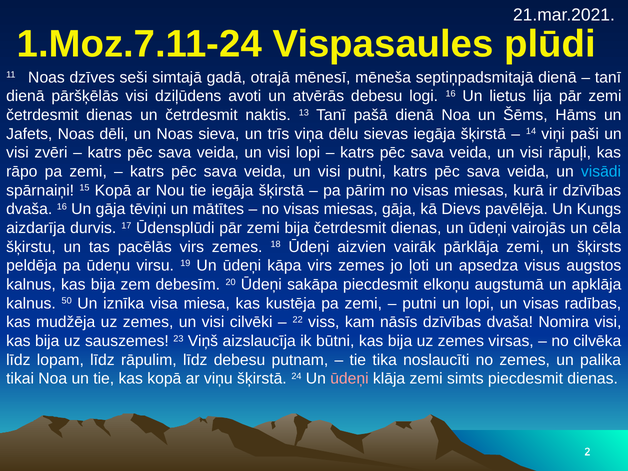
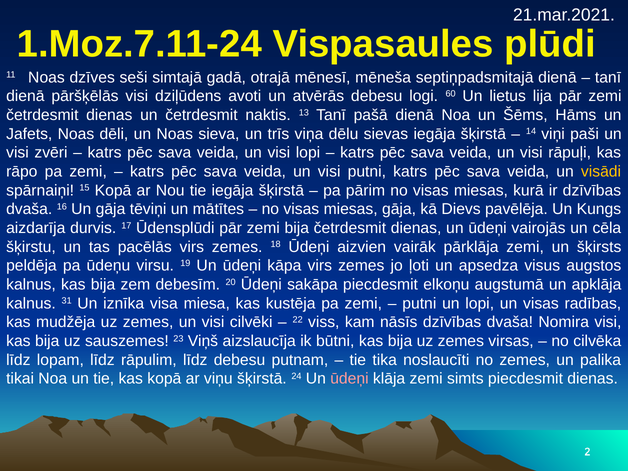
logi 16: 16 -> 60
visādi colour: light blue -> yellow
50: 50 -> 31
